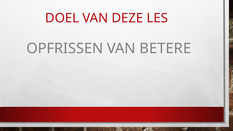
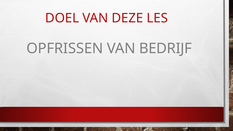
BETERE: BETERE -> BEDRIJF
